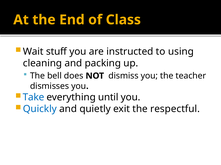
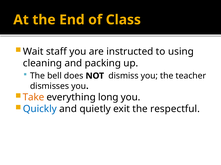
stuff: stuff -> staff
Take colour: blue -> orange
until: until -> long
